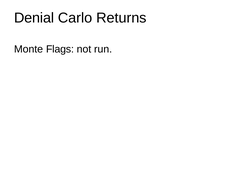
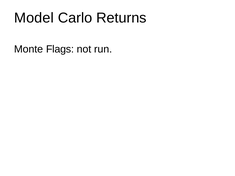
Denial: Denial -> Model
